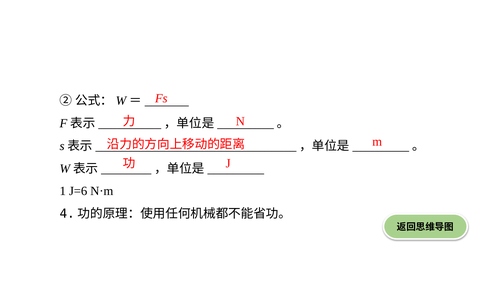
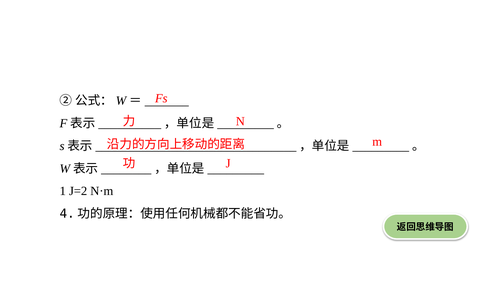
J=6: J=6 -> J=2
